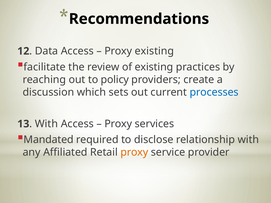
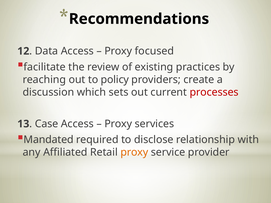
Proxy existing: existing -> focused
processes colour: blue -> red
With at (46, 124): With -> Case
